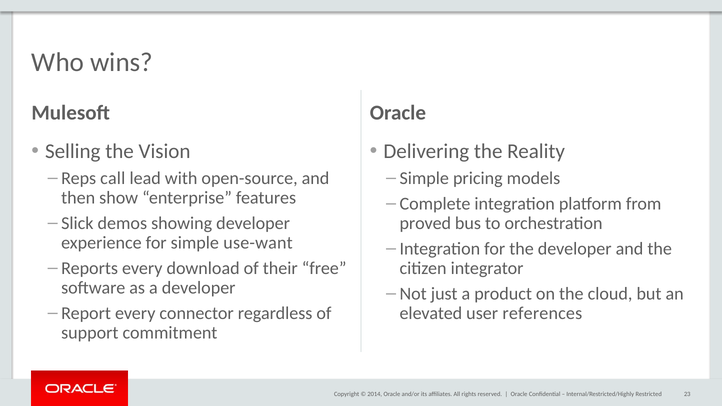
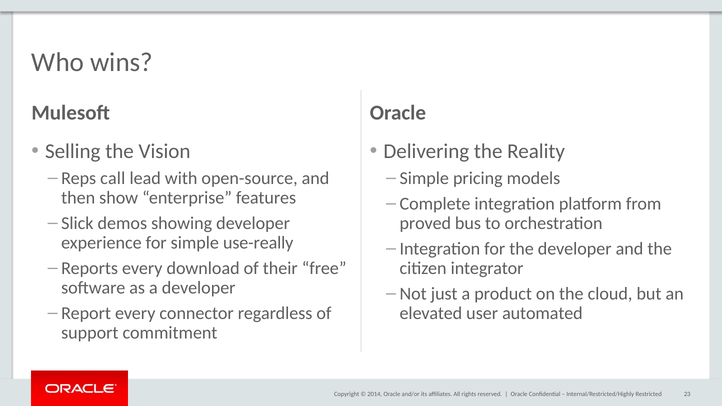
use-want: use-want -> use-really
references: references -> automated
